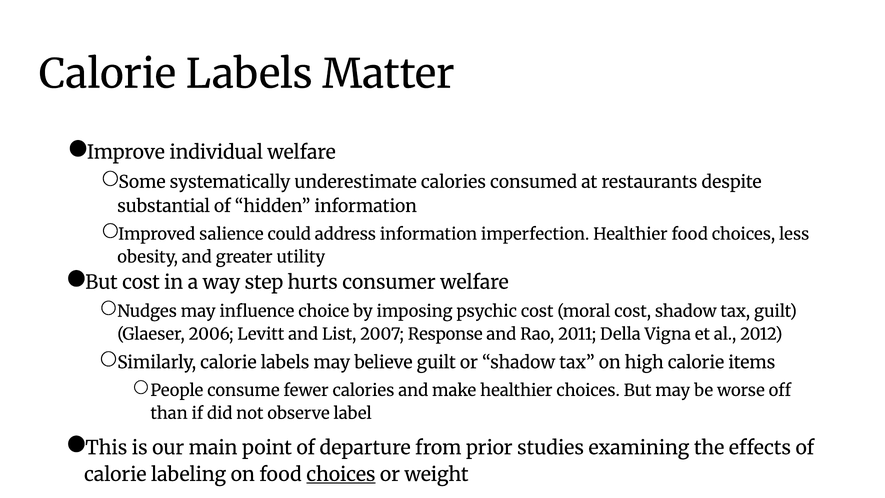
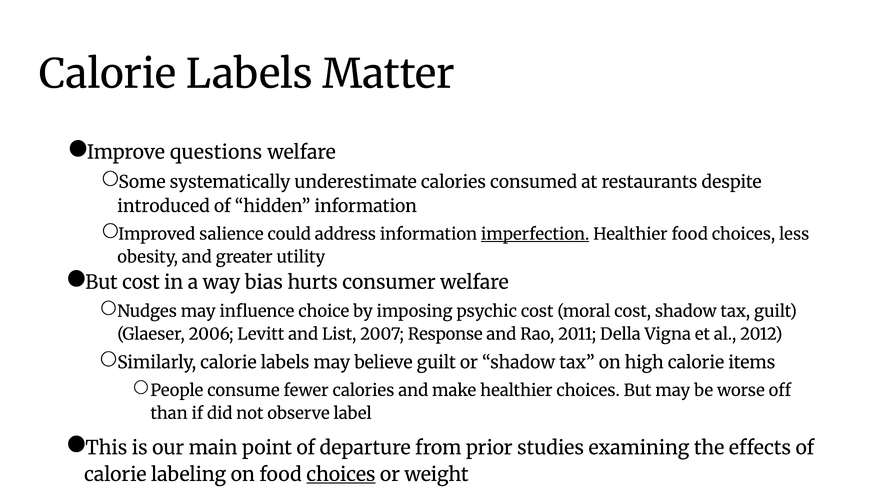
individual: individual -> questions
substantial: substantial -> introduced
imperfection underline: none -> present
step: step -> bias
